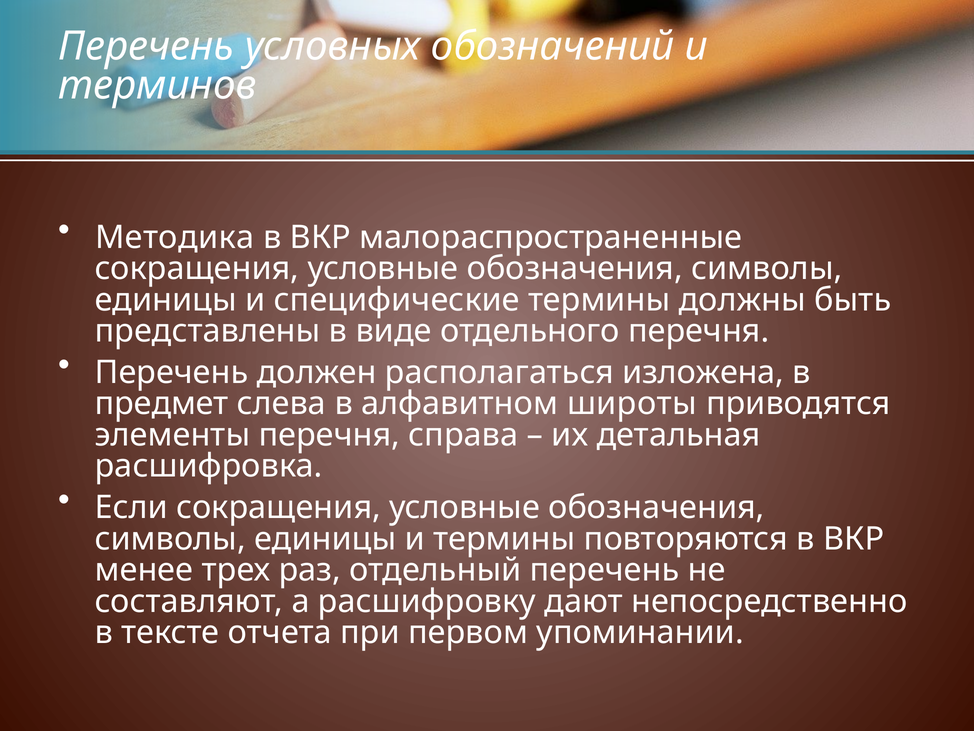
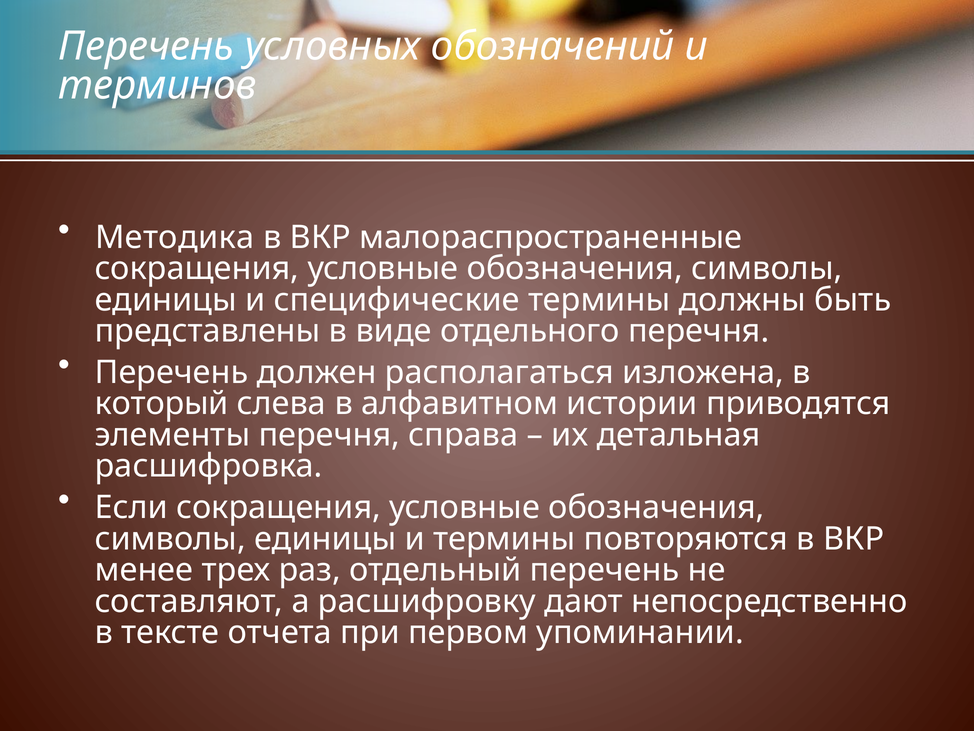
предмет: предмет -> который
широты: широты -> истории
